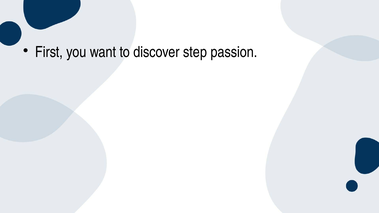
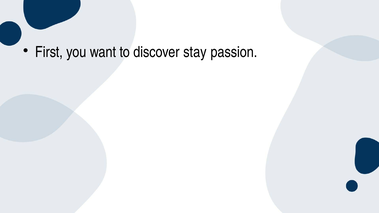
step: step -> stay
